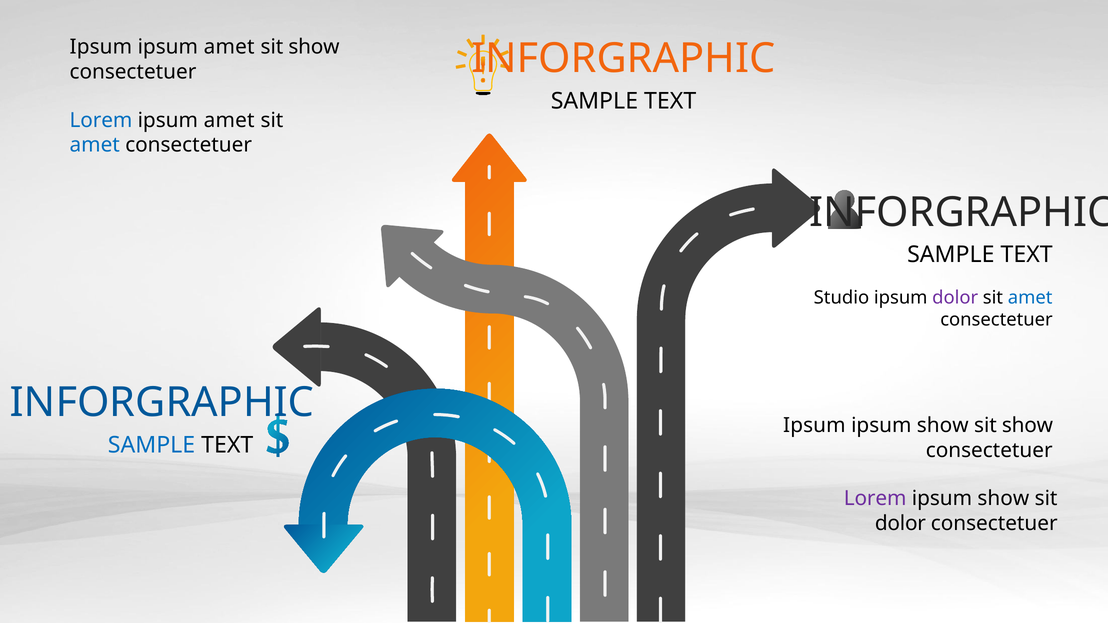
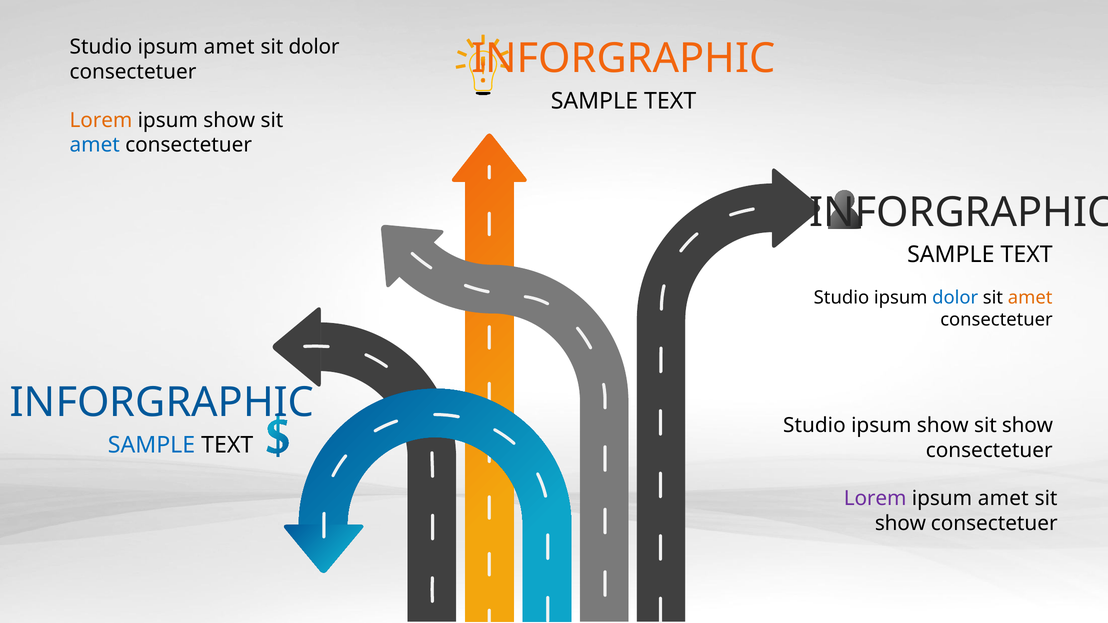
Ipsum at (101, 47): Ipsum -> Studio
show at (314, 47): show -> dolor
Lorem at (101, 120) colour: blue -> orange
amet at (229, 120): amet -> show
dolor at (955, 298) colour: purple -> blue
amet at (1030, 298) colour: blue -> orange
Ipsum at (814, 426): Ipsum -> Studio
show at (1003, 499): show -> amet
dolor at (900, 524): dolor -> show
